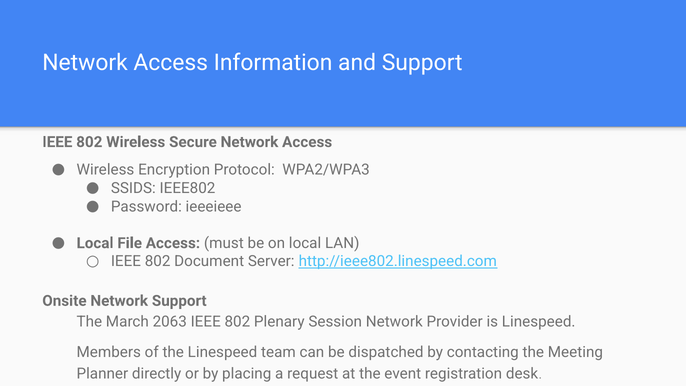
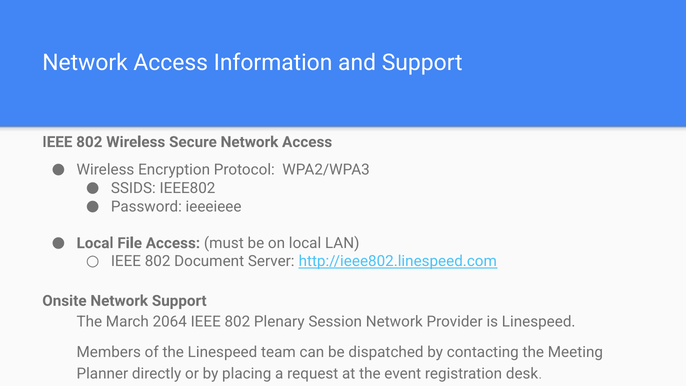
2063: 2063 -> 2064
